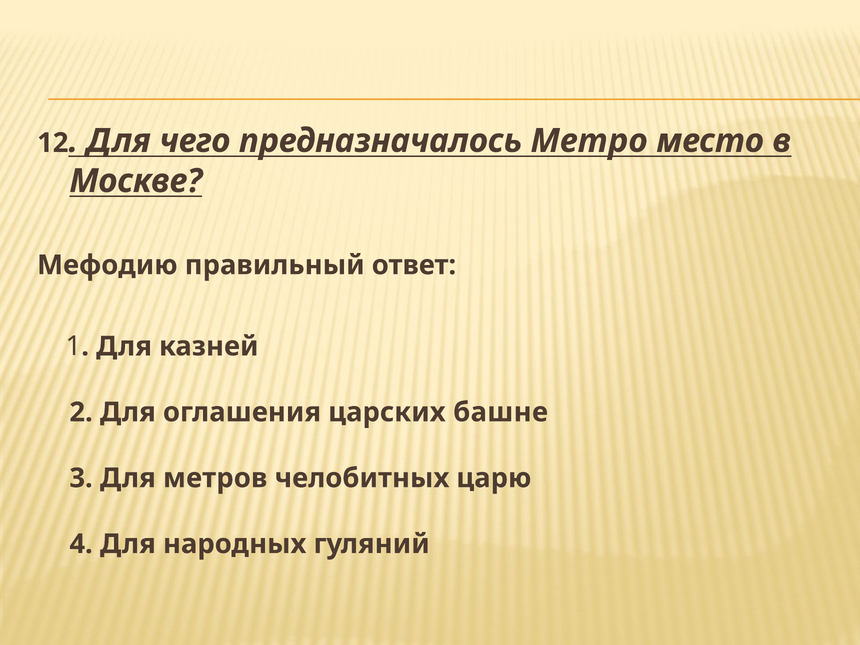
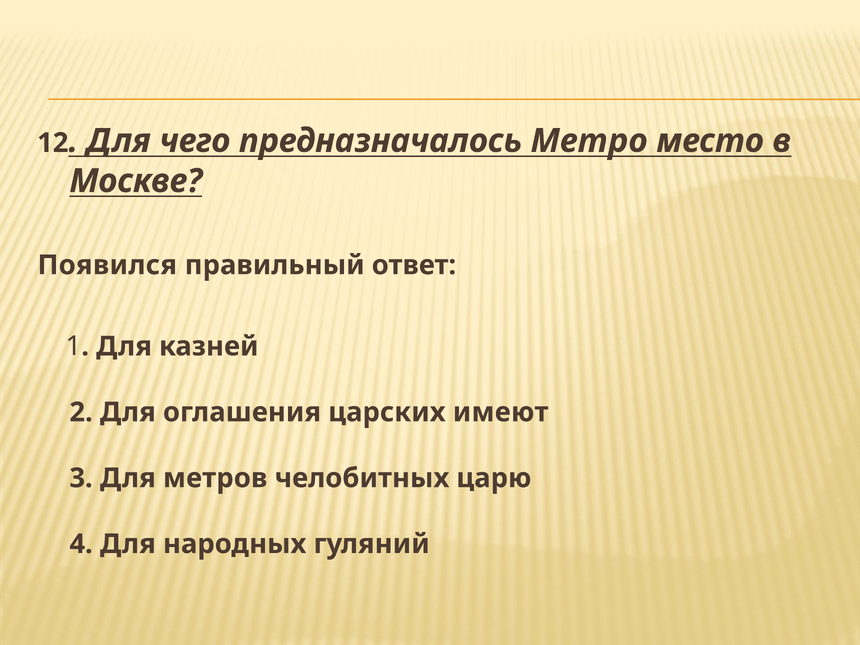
Мефодию: Мефодию -> Появился
башне: башне -> имеют
